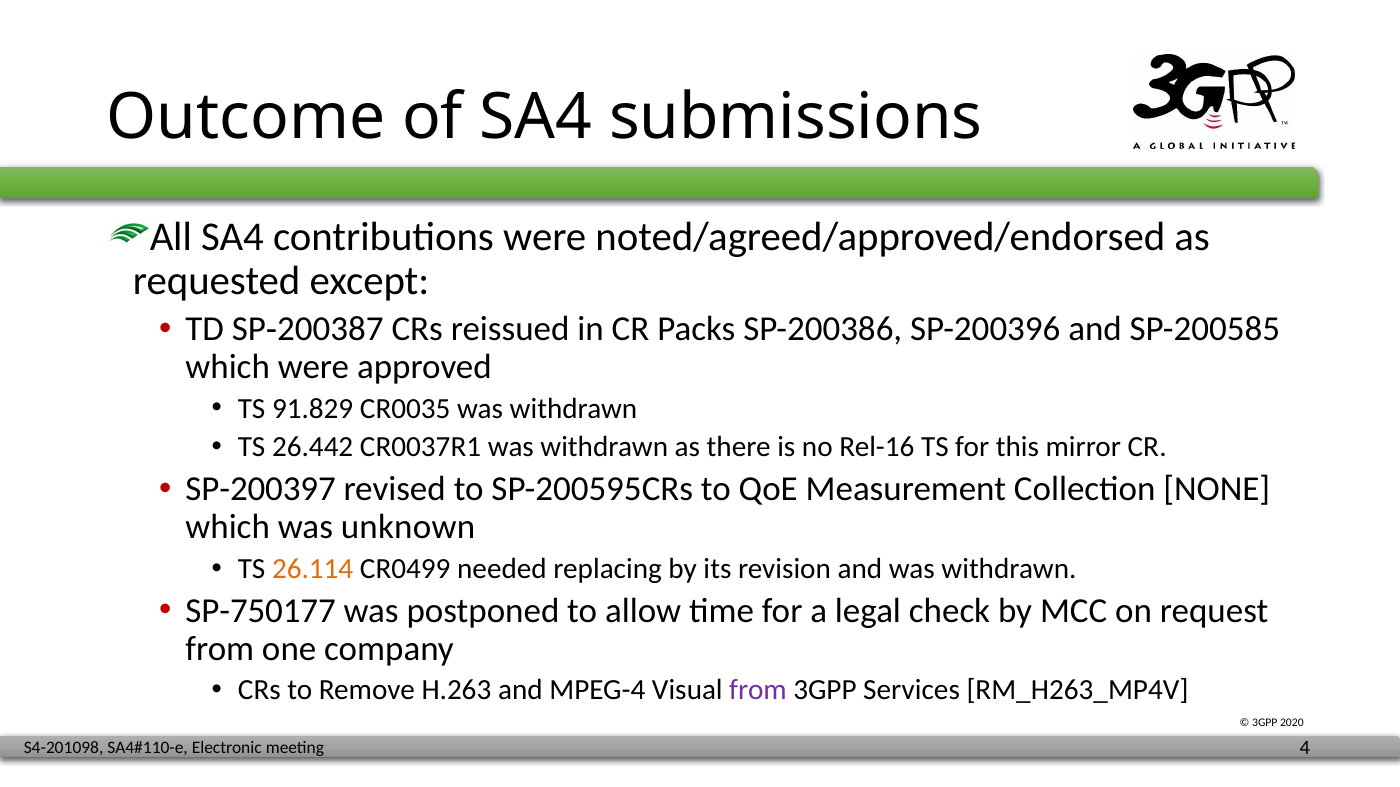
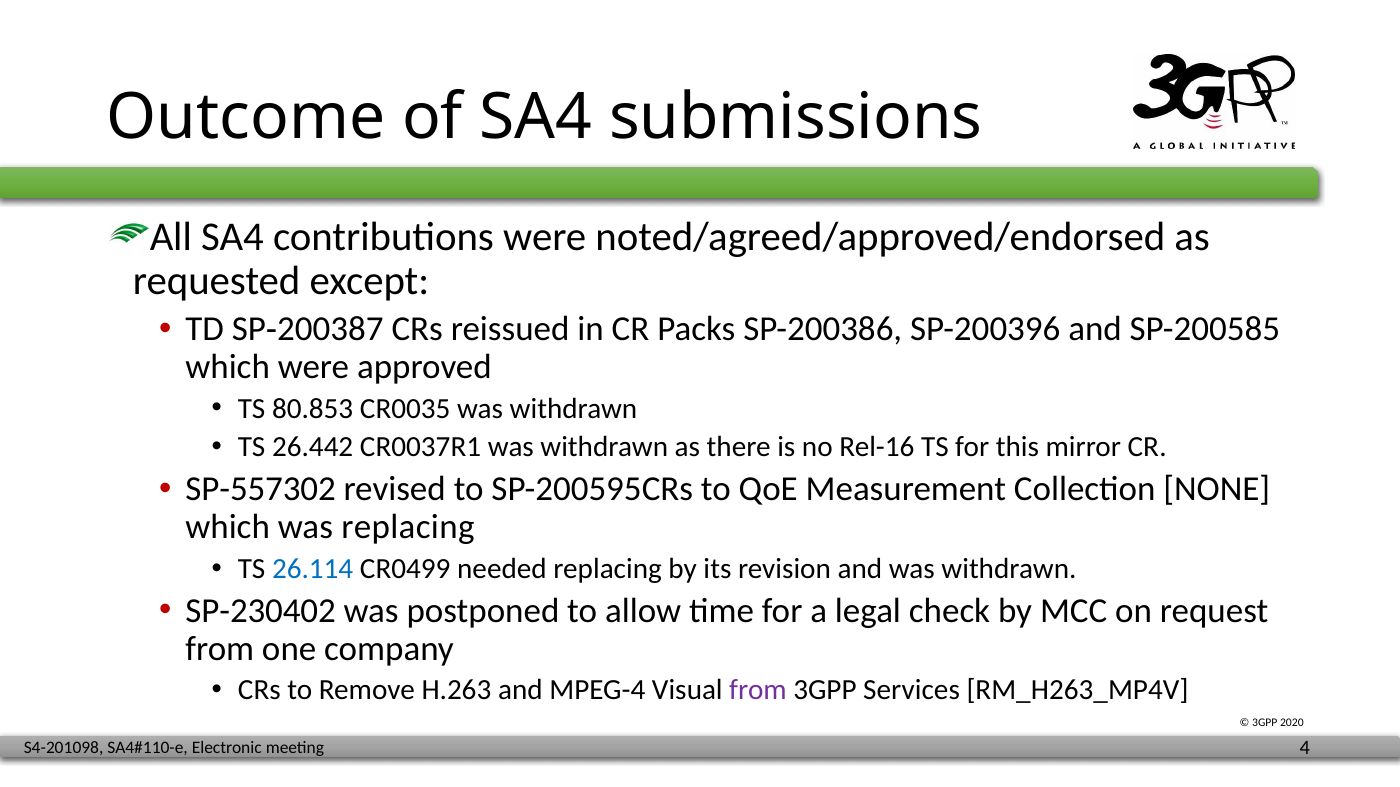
91.829: 91.829 -> 80.853
SP-200397: SP-200397 -> SP-557302
was unknown: unknown -> replacing
26.114 colour: orange -> blue
SP-750177: SP-750177 -> SP-230402
